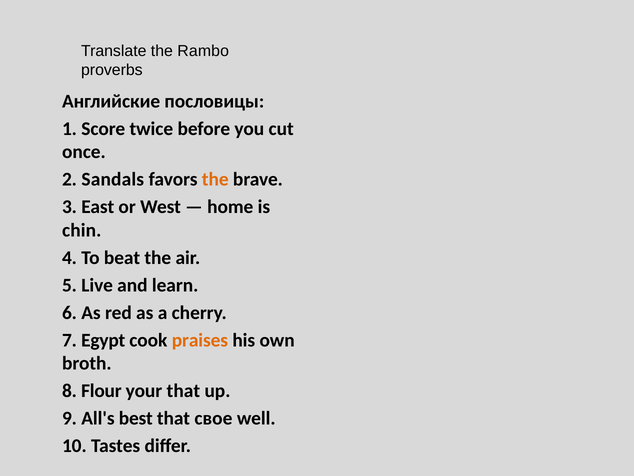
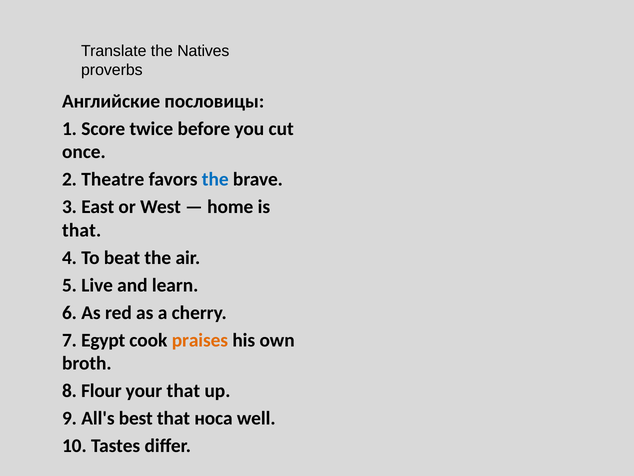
Rambo: Rambo -> Natives
Sandals: Sandals -> Theatre
the at (215, 179) colour: orange -> blue
chin at (82, 230): chin -> that
свое: свое -> носа
